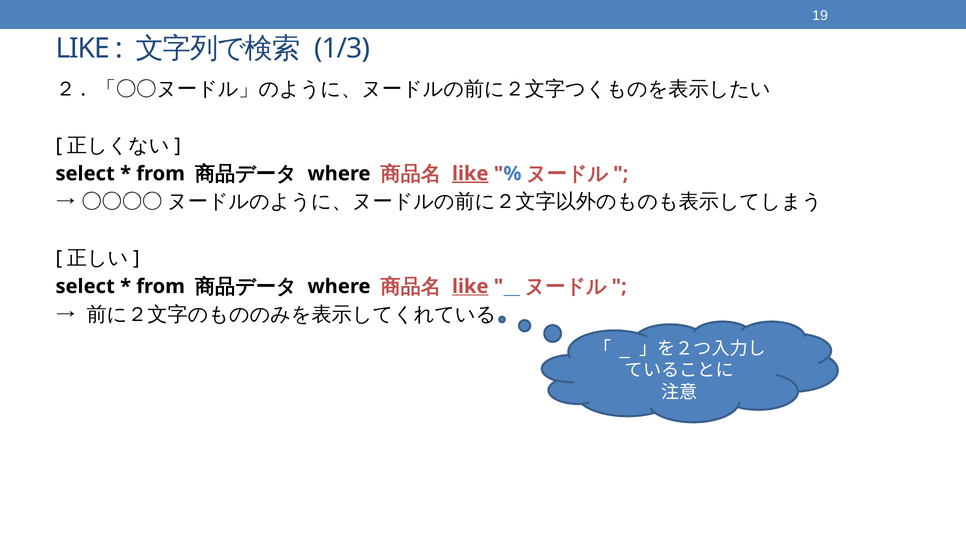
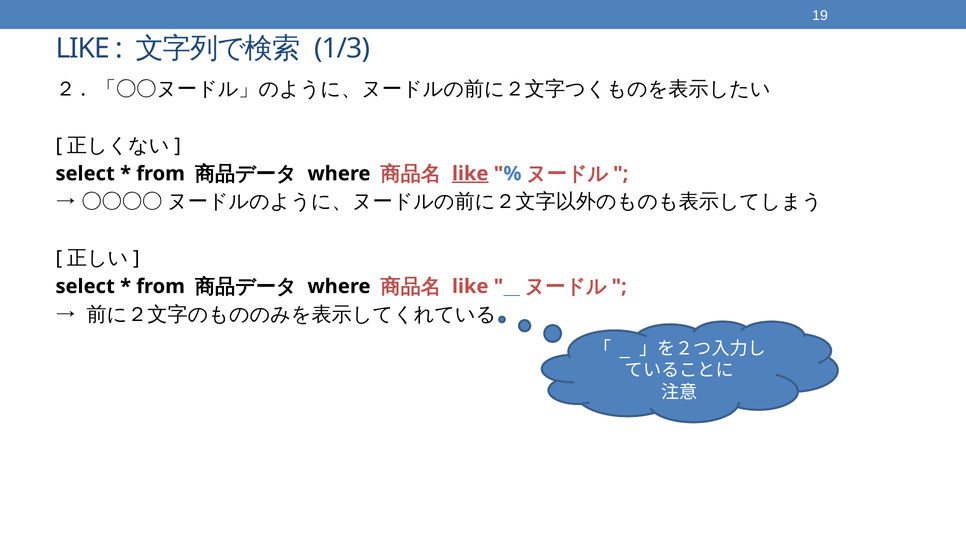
like at (470, 287) underline: present -> none
